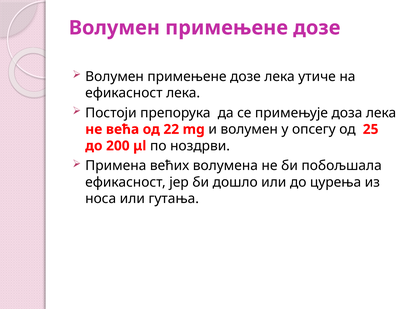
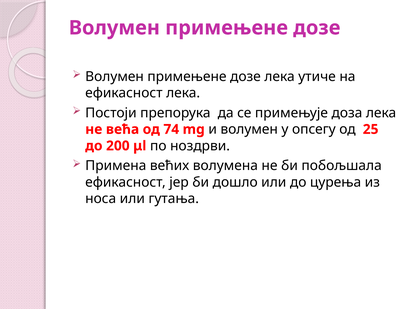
22: 22 -> 74
